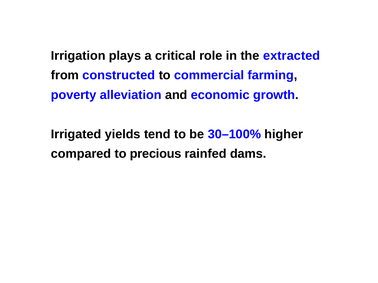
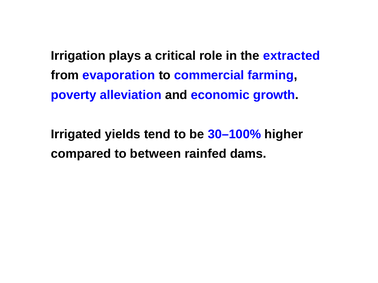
constructed: constructed -> evaporation
precious: precious -> between
